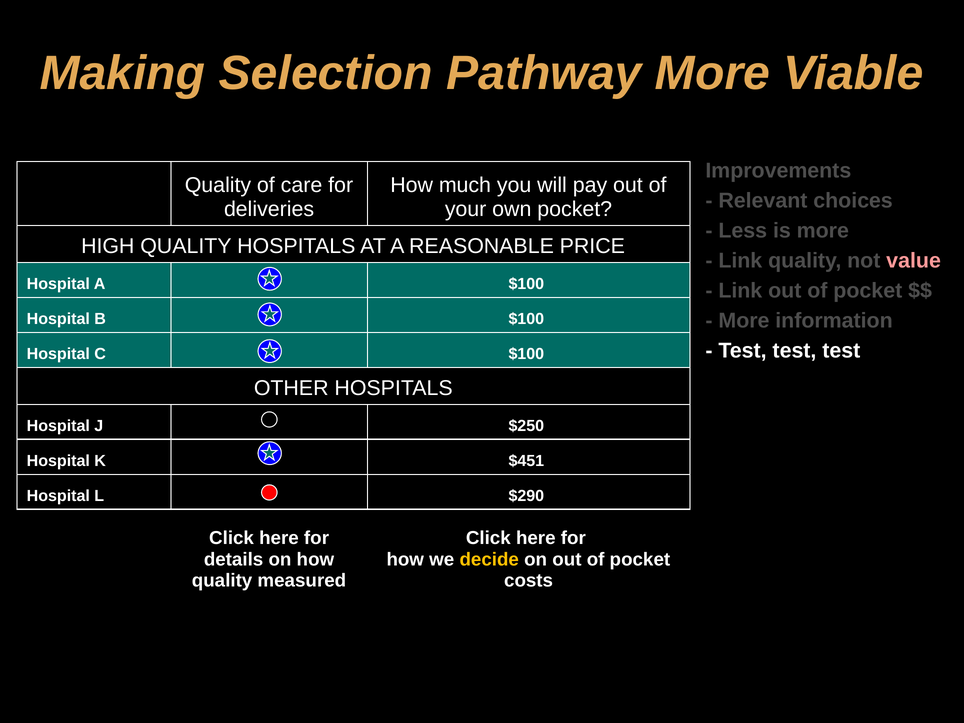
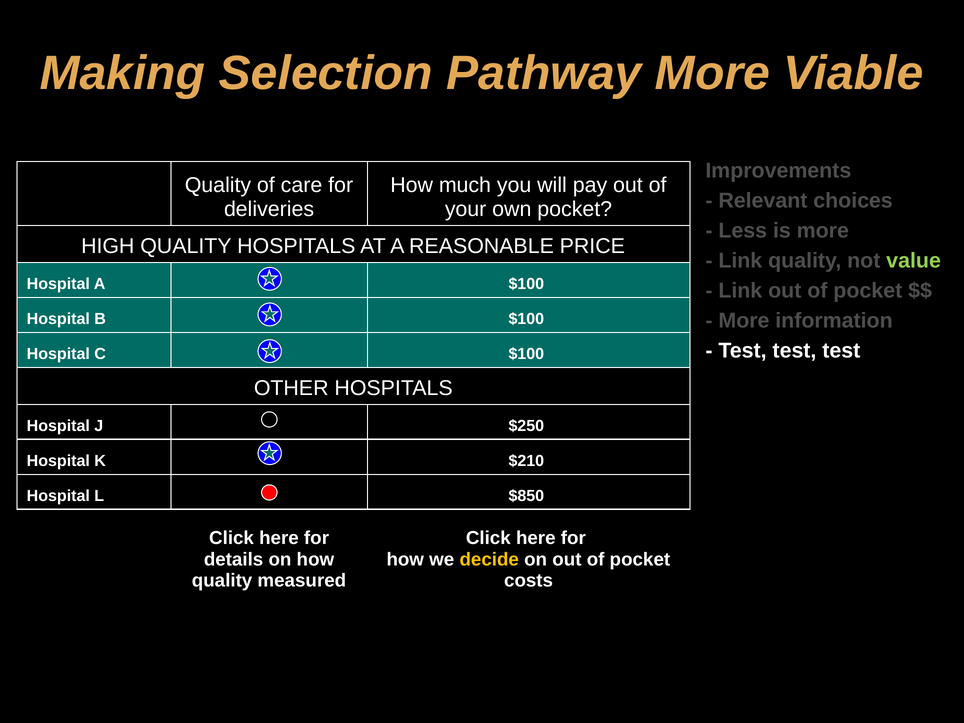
value colour: pink -> light green
$451: $451 -> $210
$290: $290 -> $850
